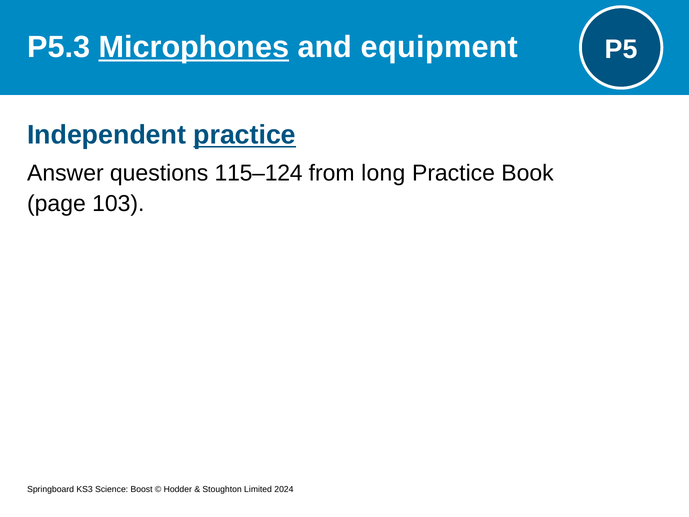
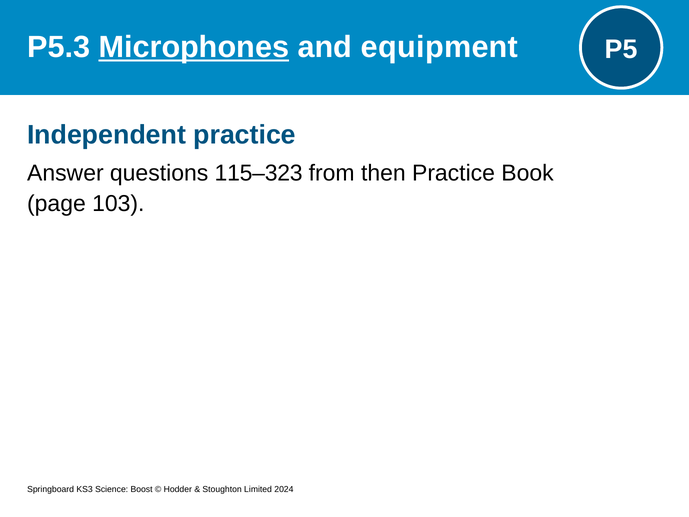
practice at (245, 135) underline: present -> none
115–124: 115–124 -> 115–323
long: long -> then
